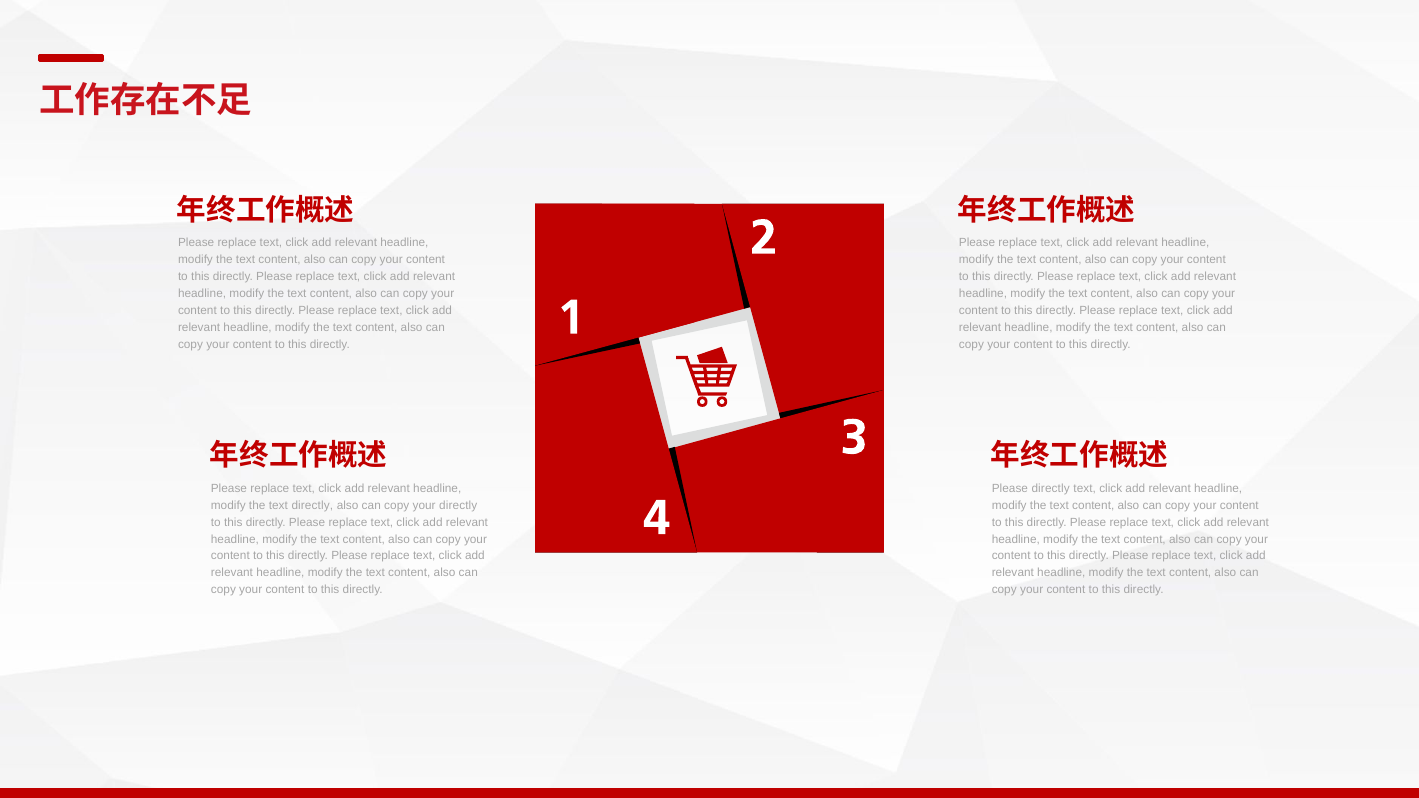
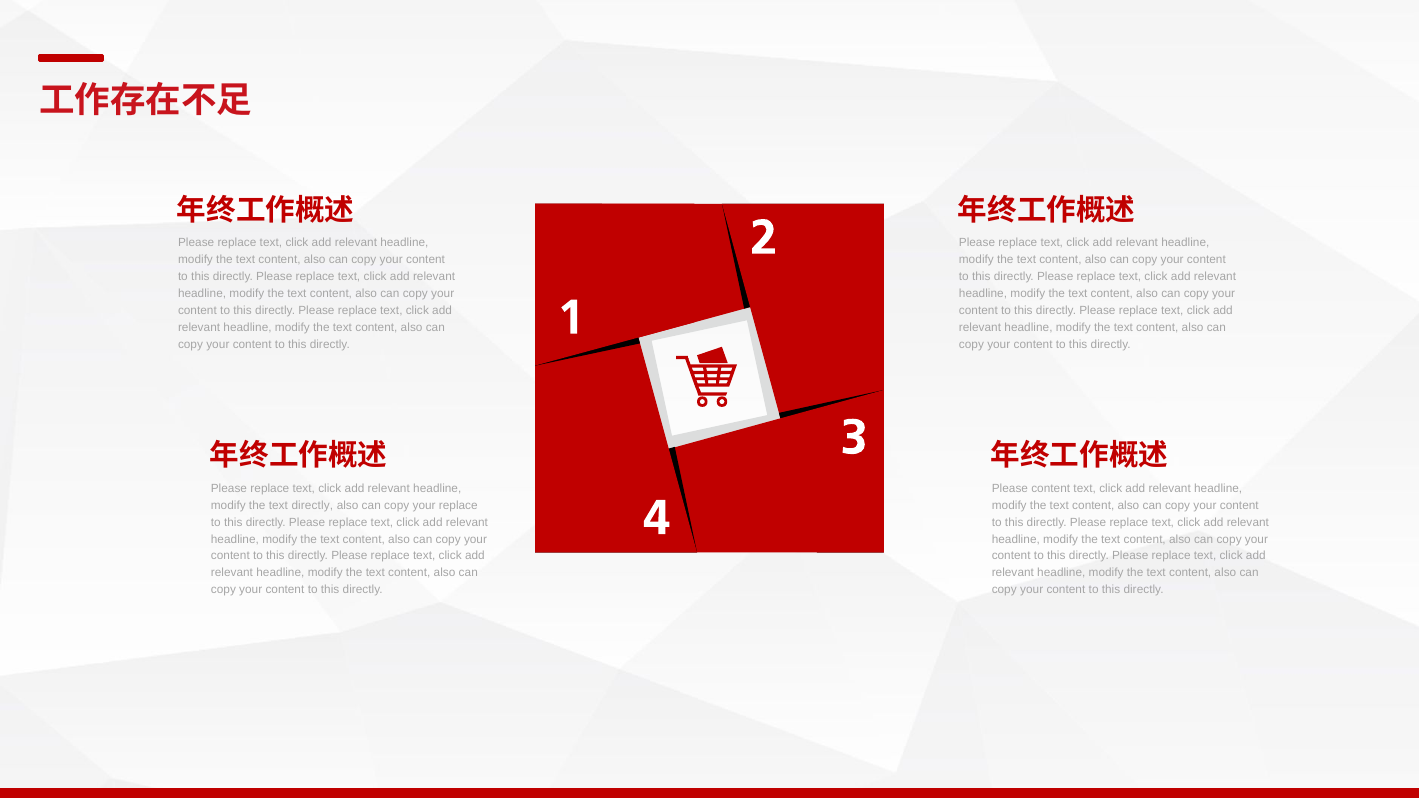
Please directly: directly -> content
your directly: directly -> replace
